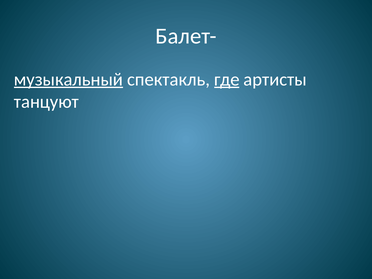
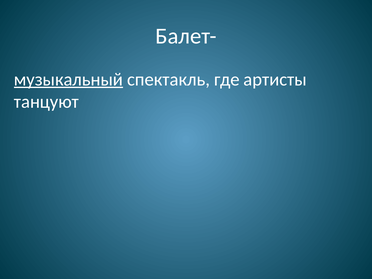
где underline: present -> none
